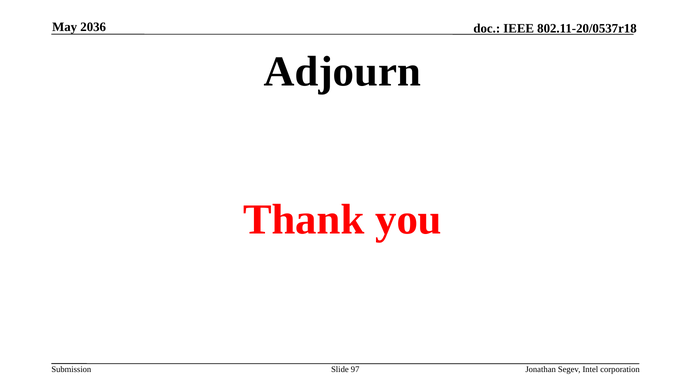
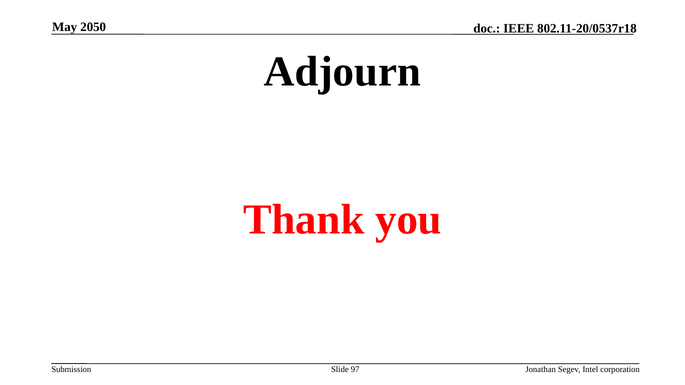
2036: 2036 -> 2050
